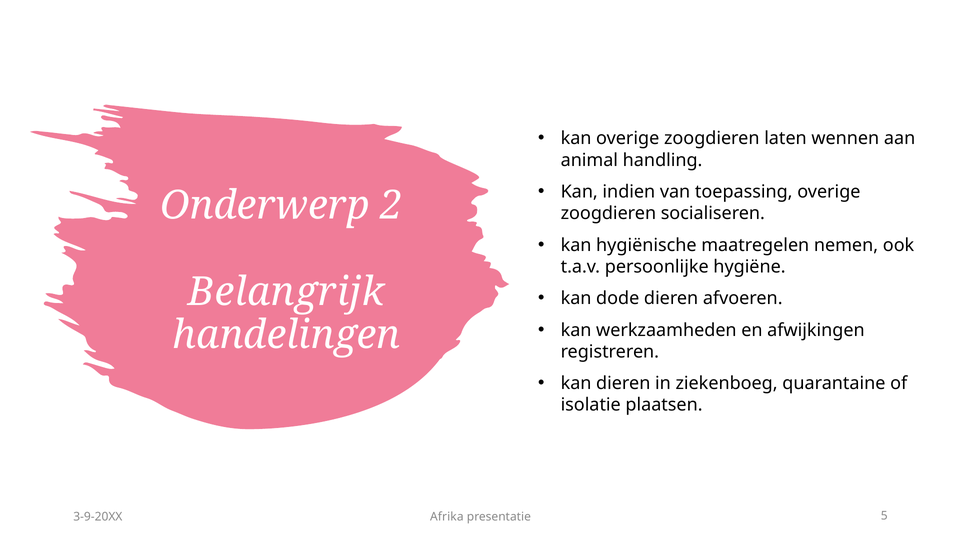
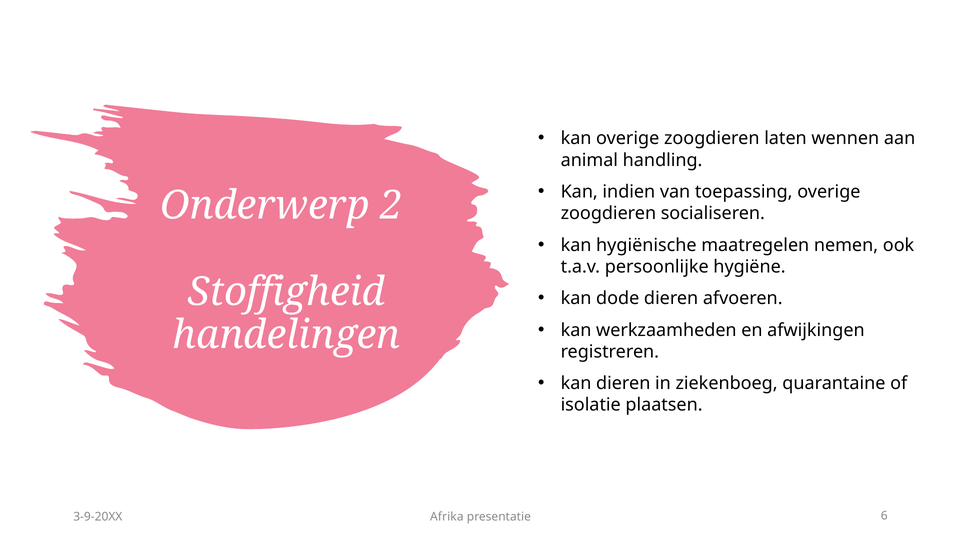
Belangrijk: Belangrijk -> Stoffigheid
5: 5 -> 6
